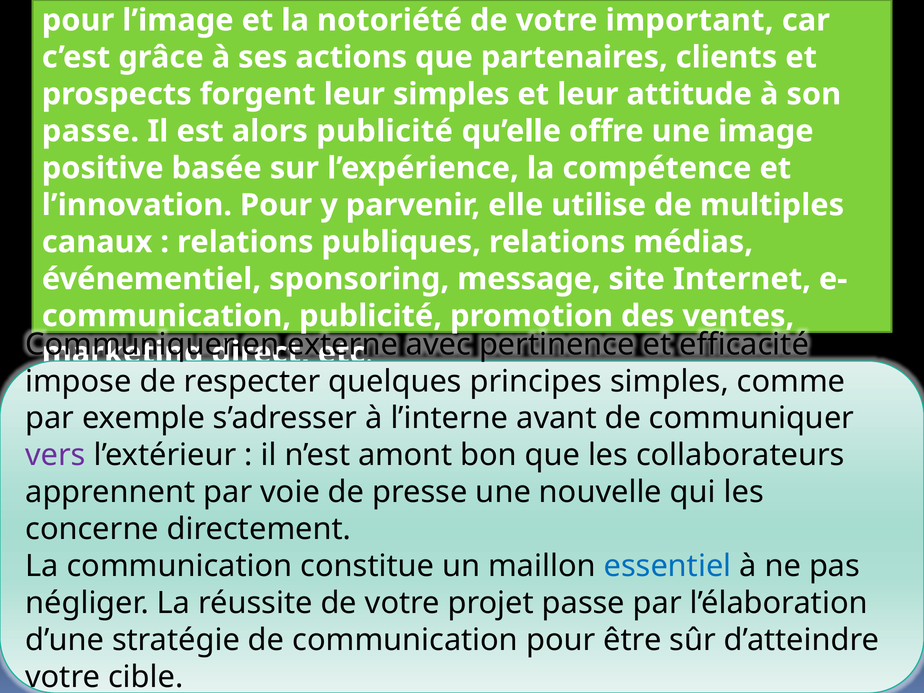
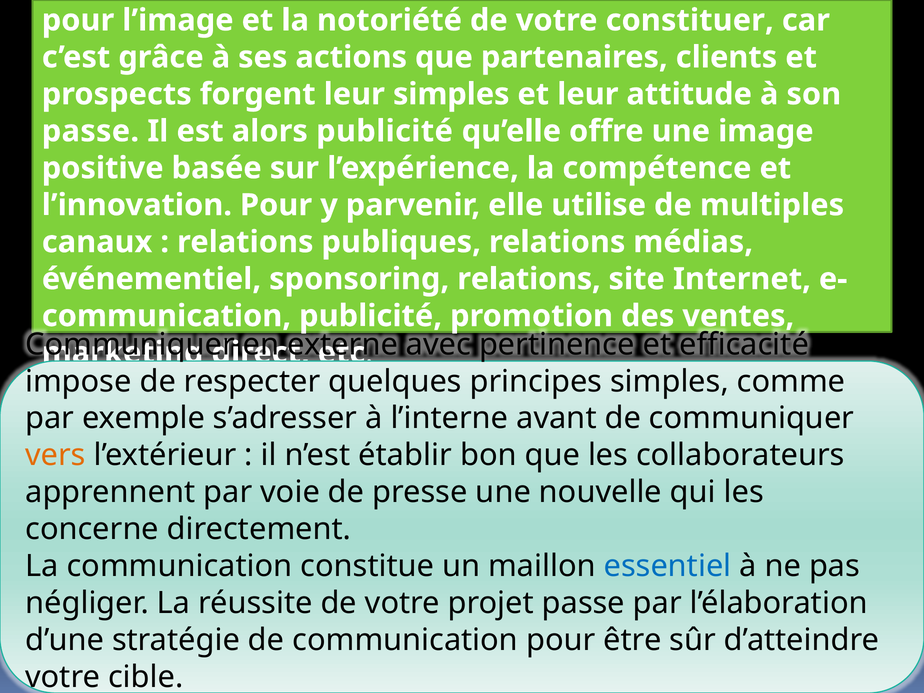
important: important -> constituer
sponsoring message: message -> relations
vers colour: purple -> orange
amont: amont -> établir
